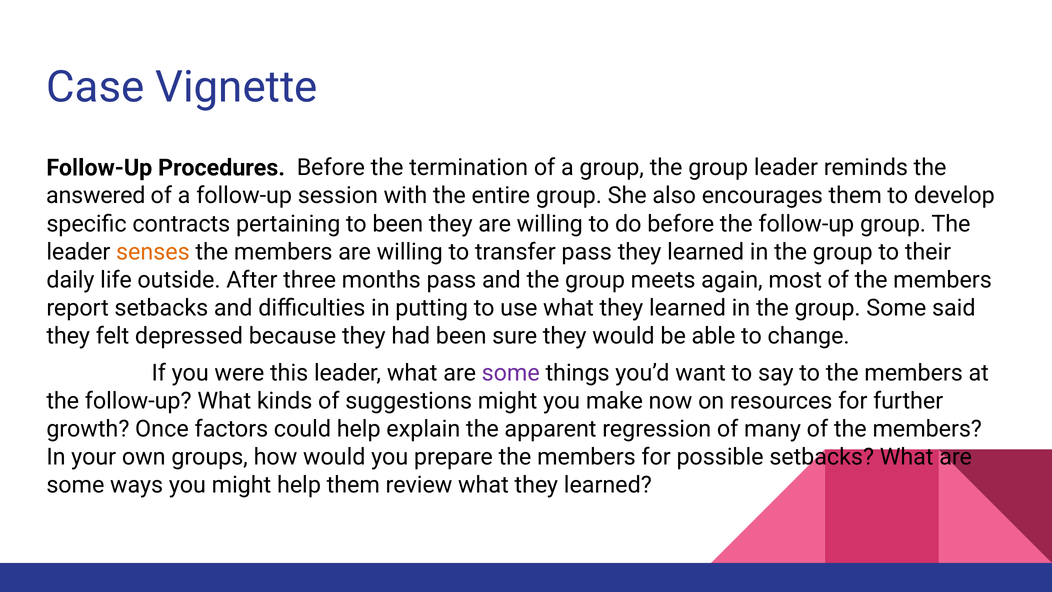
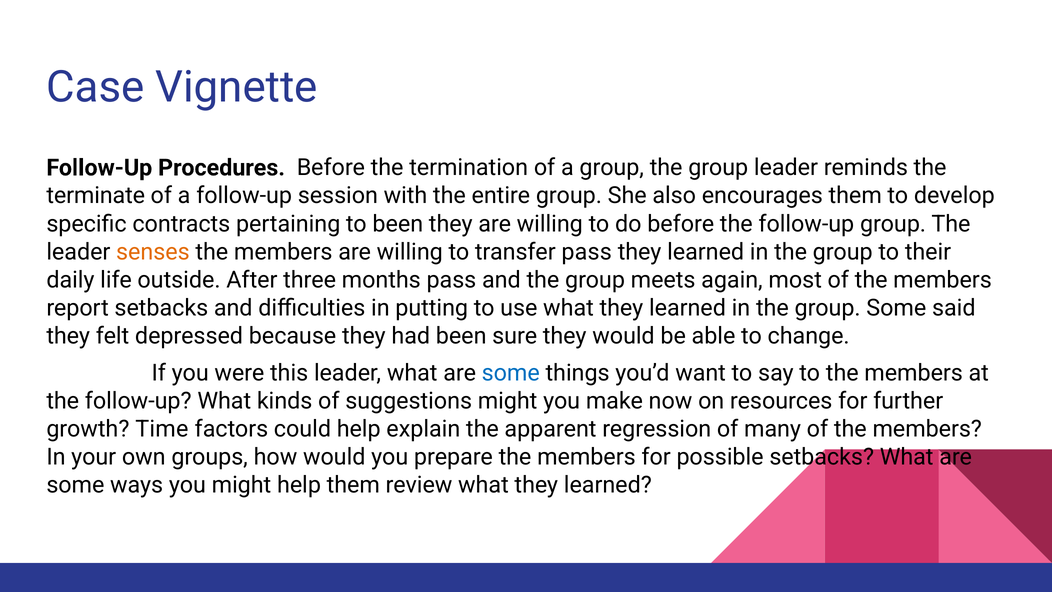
answered: answered -> terminate
some at (511, 373) colour: purple -> blue
Once: Once -> Time
